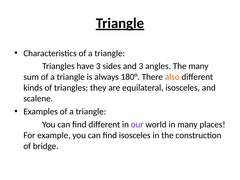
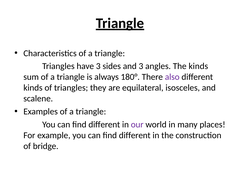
The many: many -> kinds
also colour: orange -> purple
isosceles at (135, 135): isosceles -> different
